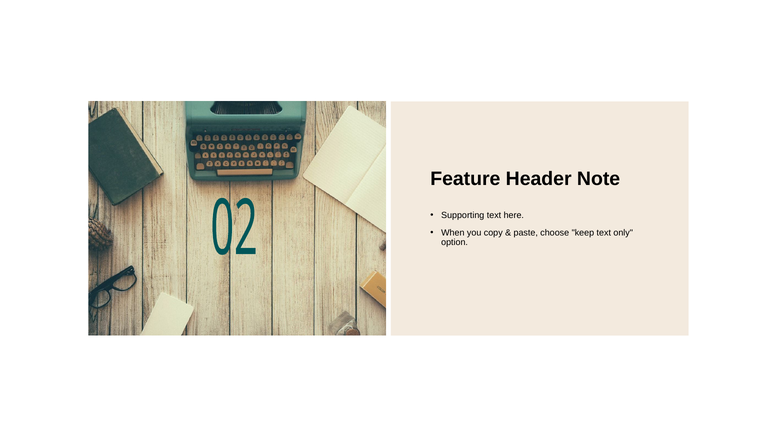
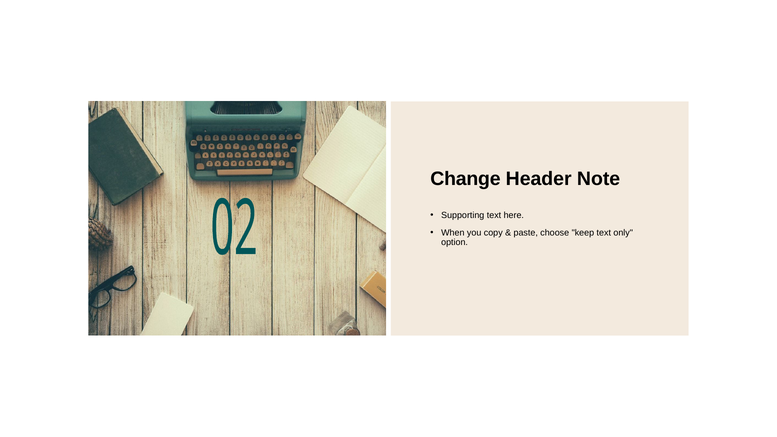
Feature: Feature -> Change
